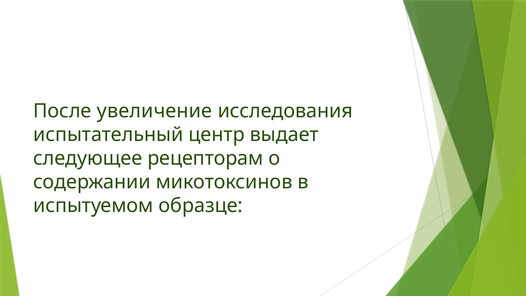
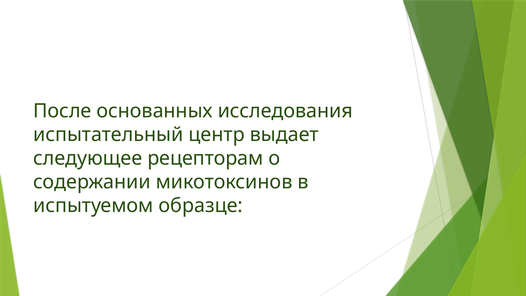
увеличение: увеличение -> основанных
